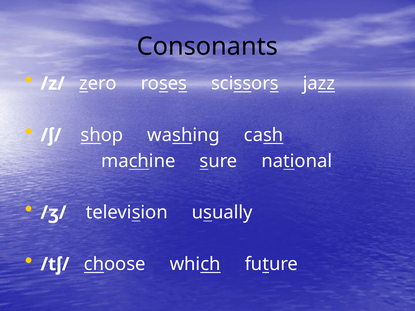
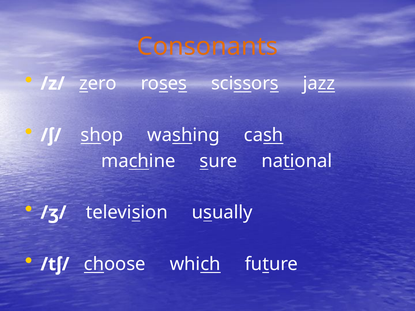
Consonants colour: black -> orange
